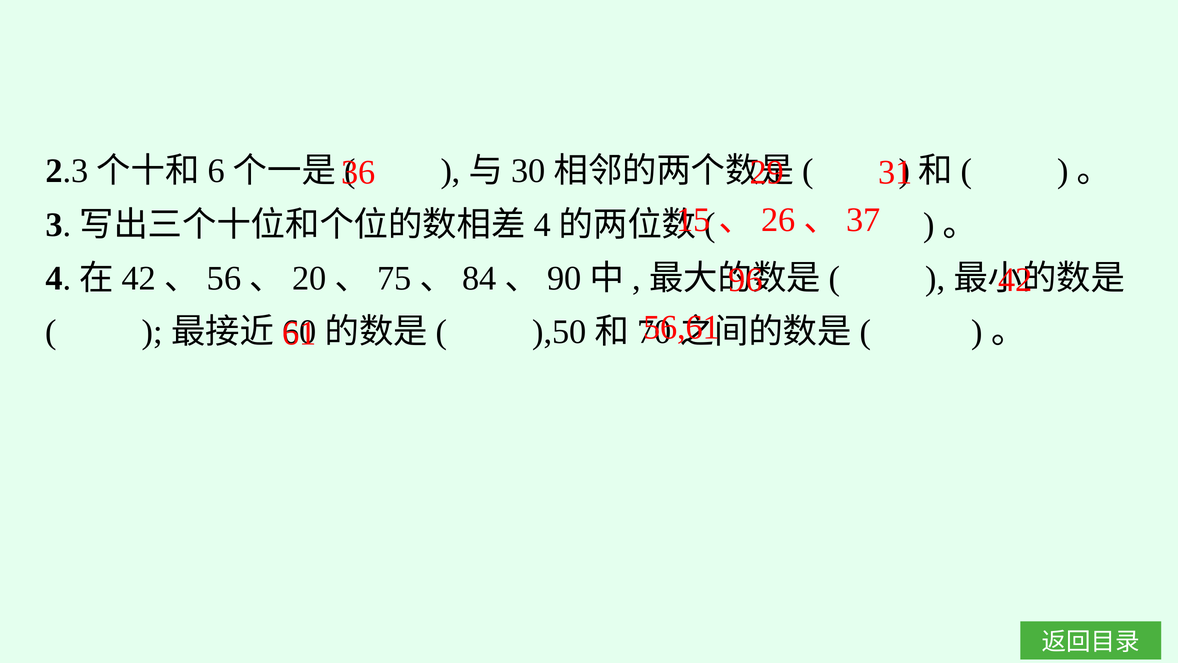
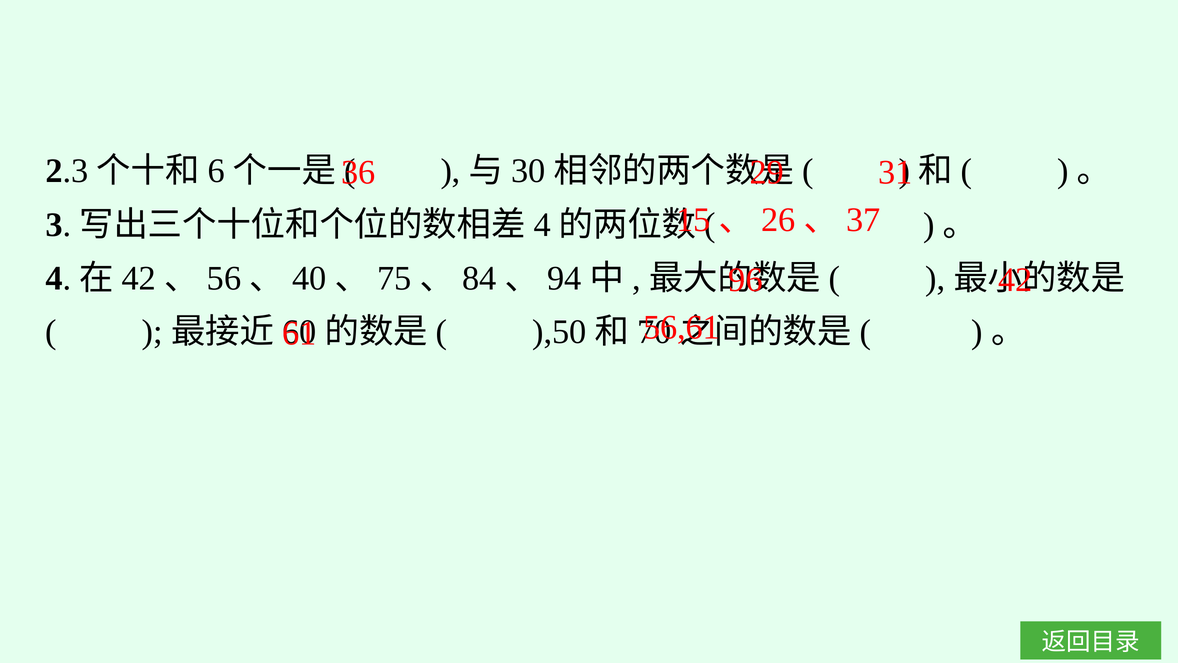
20: 20 -> 40
90: 90 -> 94
